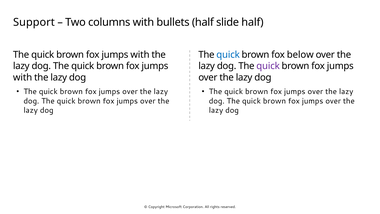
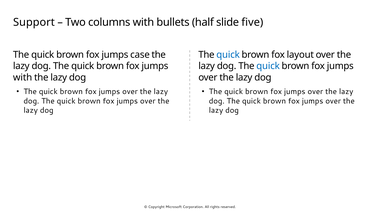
slide half: half -> five
with at (140, 55): with -> case
below: below -> layout
quick at (268, 66) colour: purple -> blue
